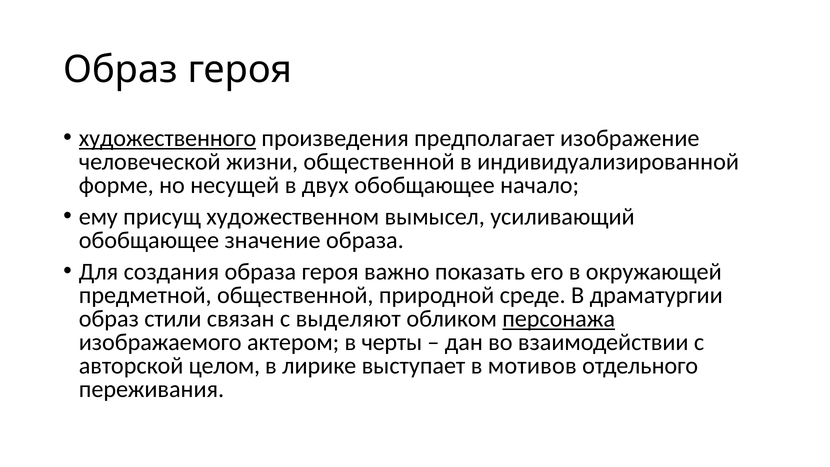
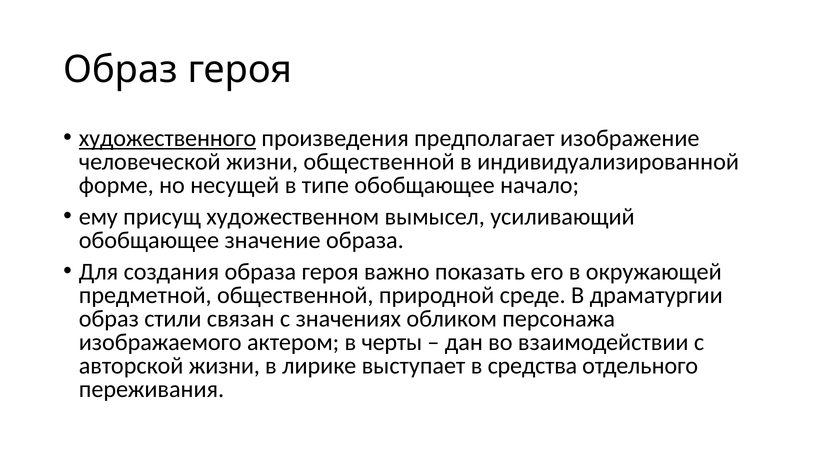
двух: двух -> типе
выделяют: выделяют -> значениях
персонажа underline: present -> none
авторской целом: целом -> жизни
мотивов: мотивов -> средства
